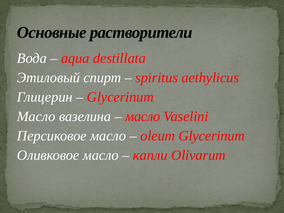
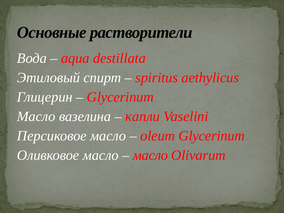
масло at (143, 116): масло -> капли
капли at (150, 155): капли -> масло
